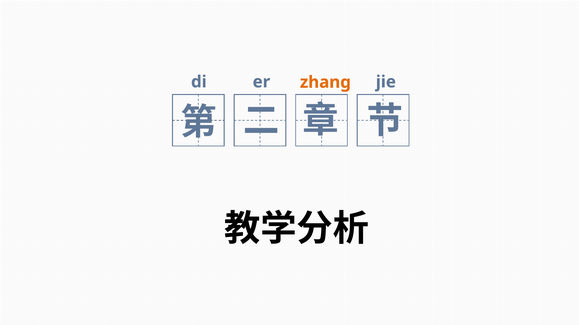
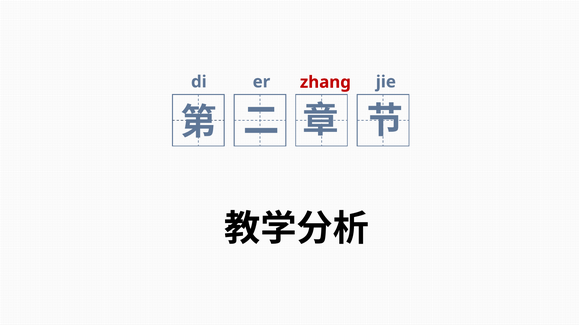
zhang colour: orange -> red
